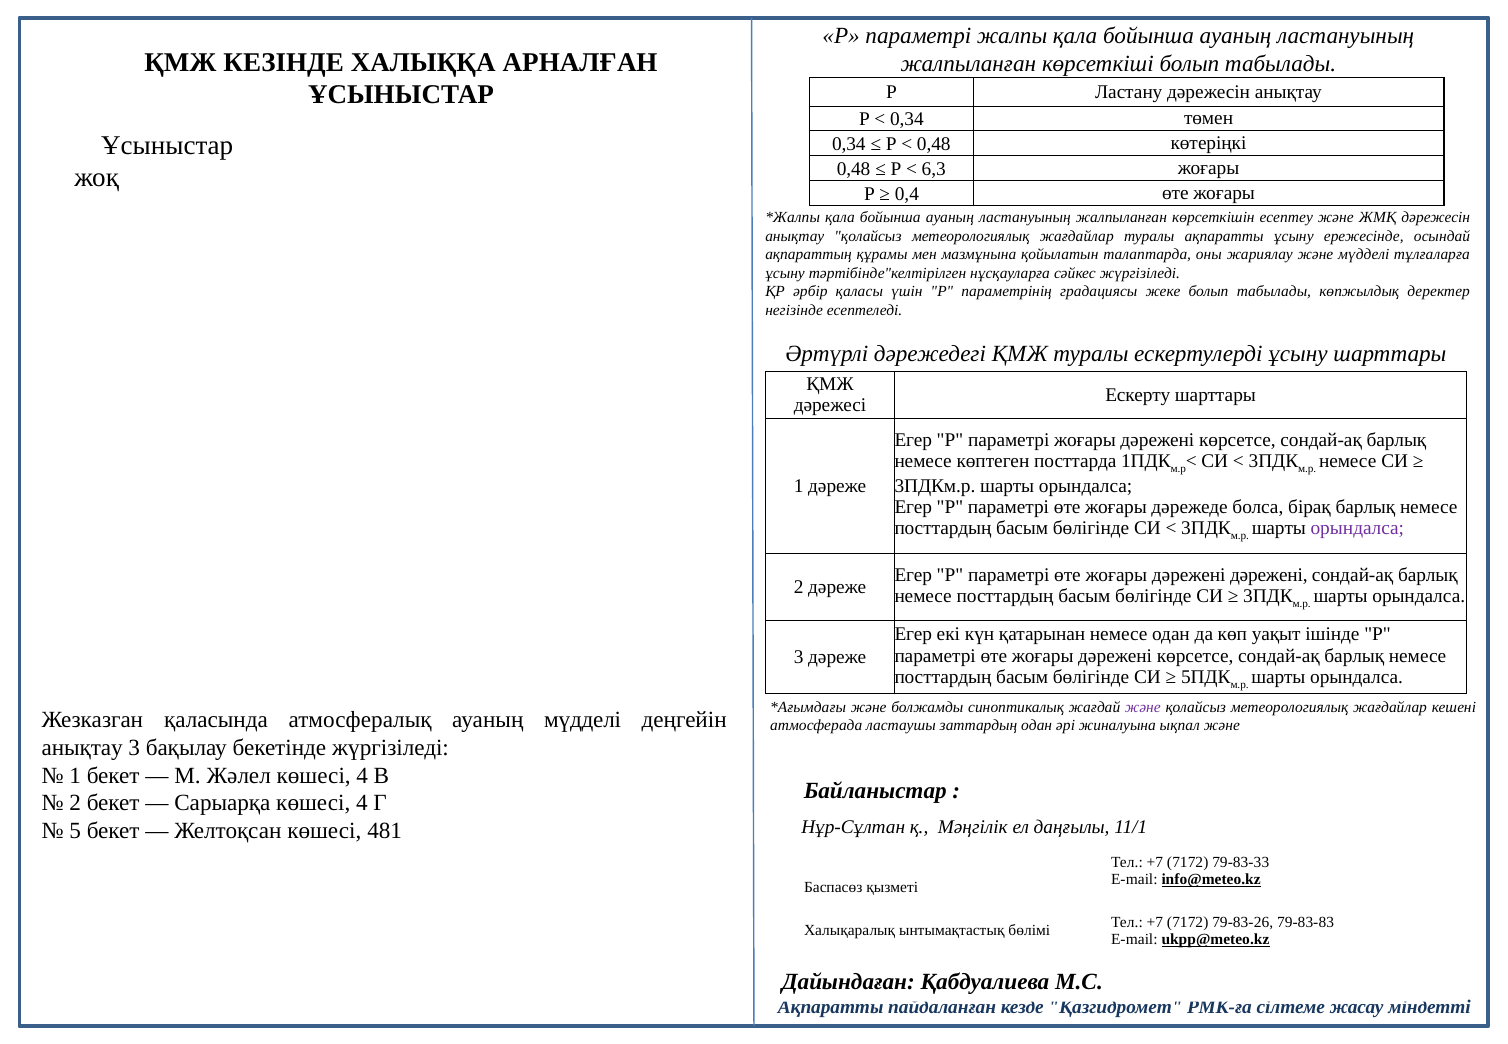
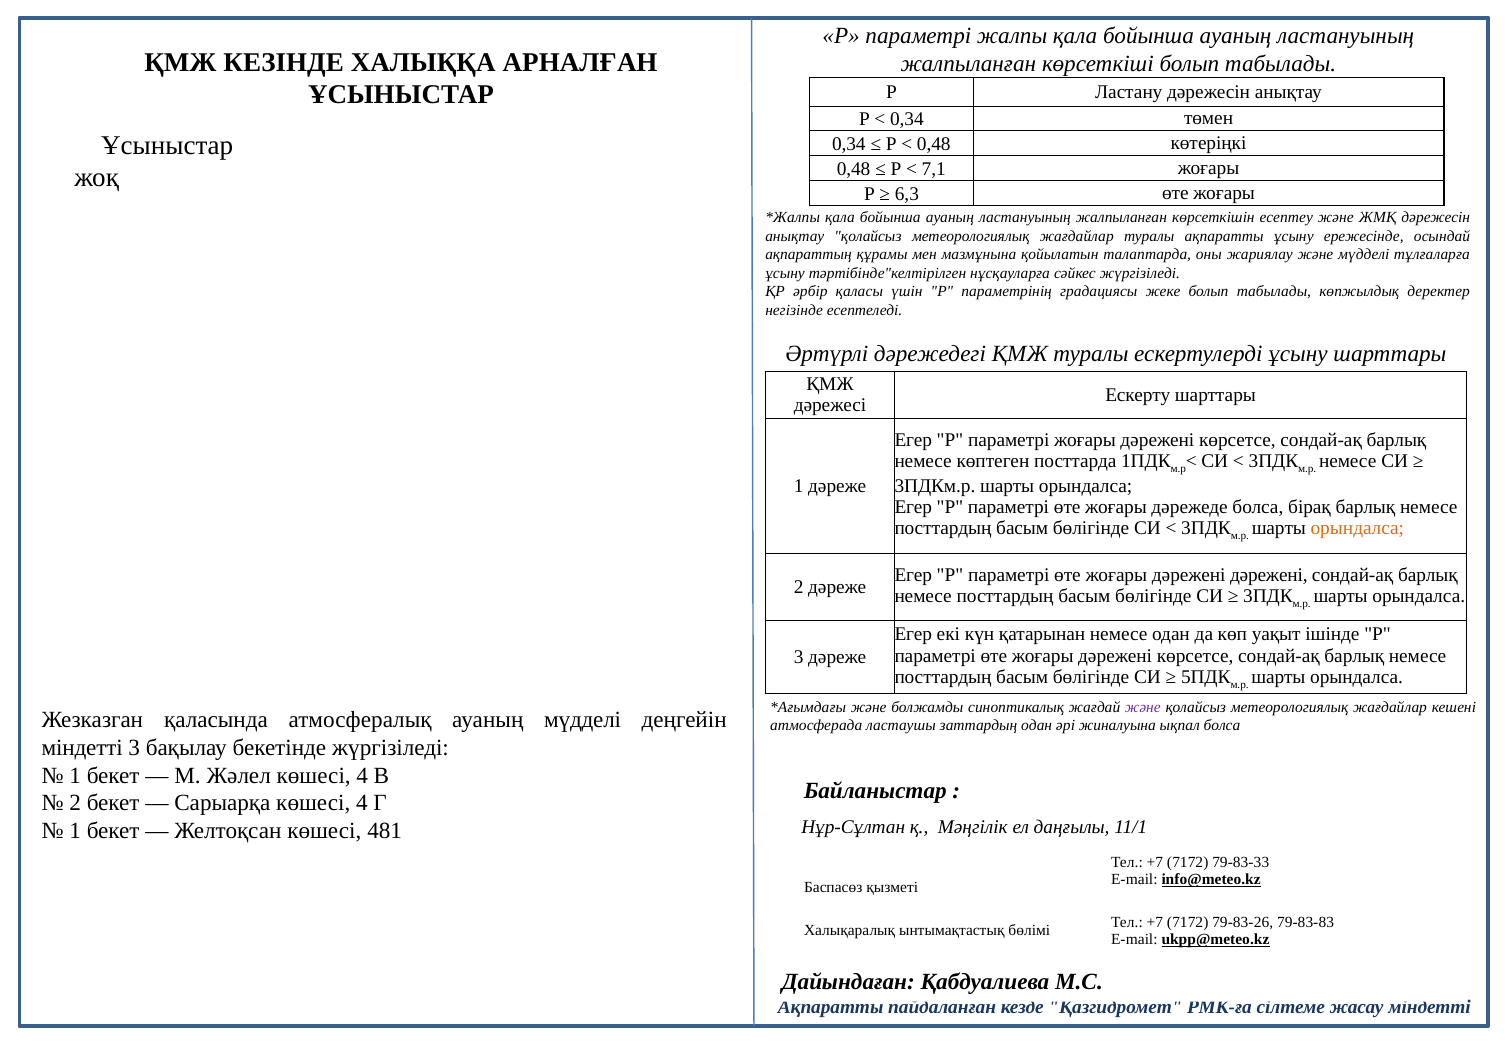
6,3: 6,3 -> 7,1
0,4: 0,4 -> 6,3
орындалса at (1357, 528) colour: purple -> orange
ықпал және: және -> болса
анықтау at (82, 748): анықтау -> міндетті
5 at (75, 831): 5 -> 1
